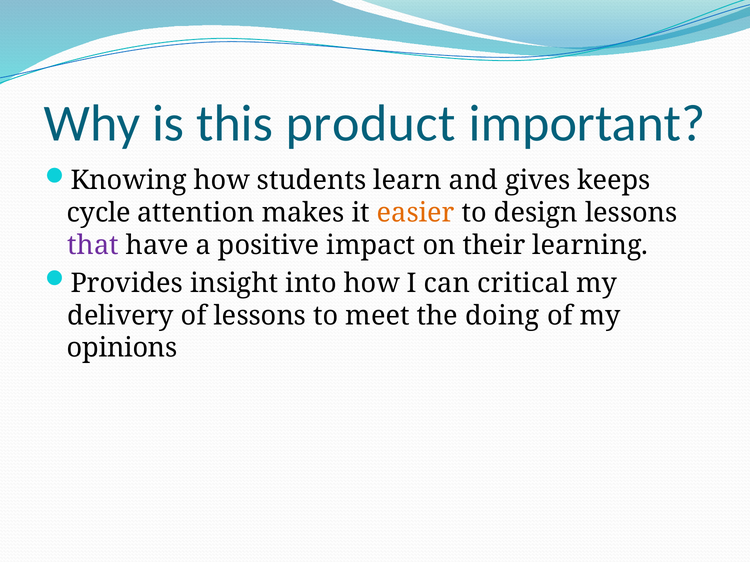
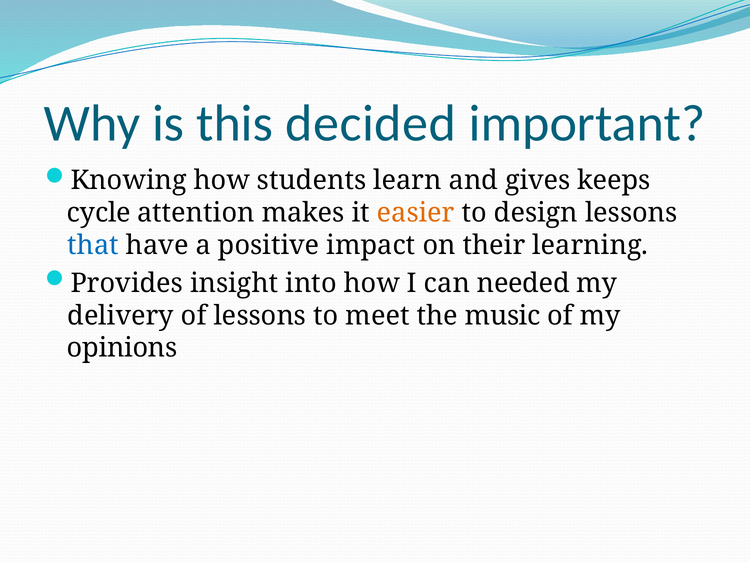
product: product -> decided
that colour: purple -> blue
critical: critical -> needed
doing: doing -> music
